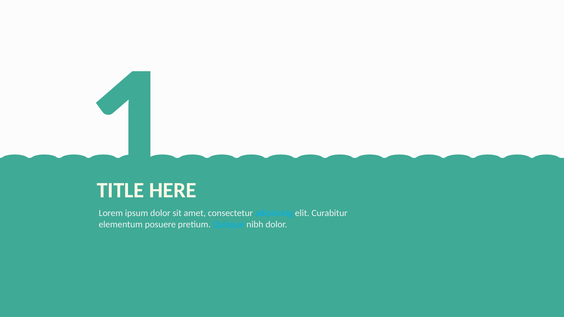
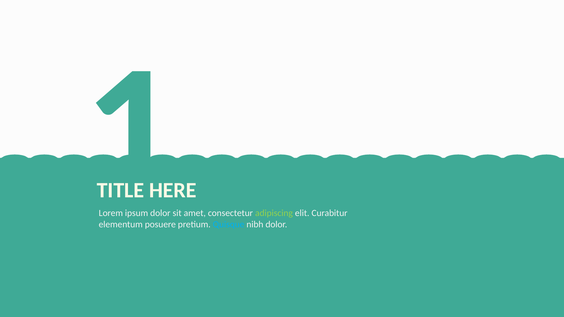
adipiscing colour: light blue -> light green
